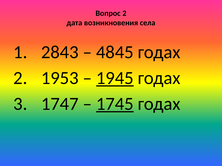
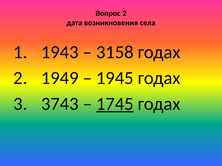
2843: 2843 -> 1943
4845: 4845 -> 3158
1953: 1953 -> 1949
1945 underline: present -> none
1747: 1747 -> 3743
